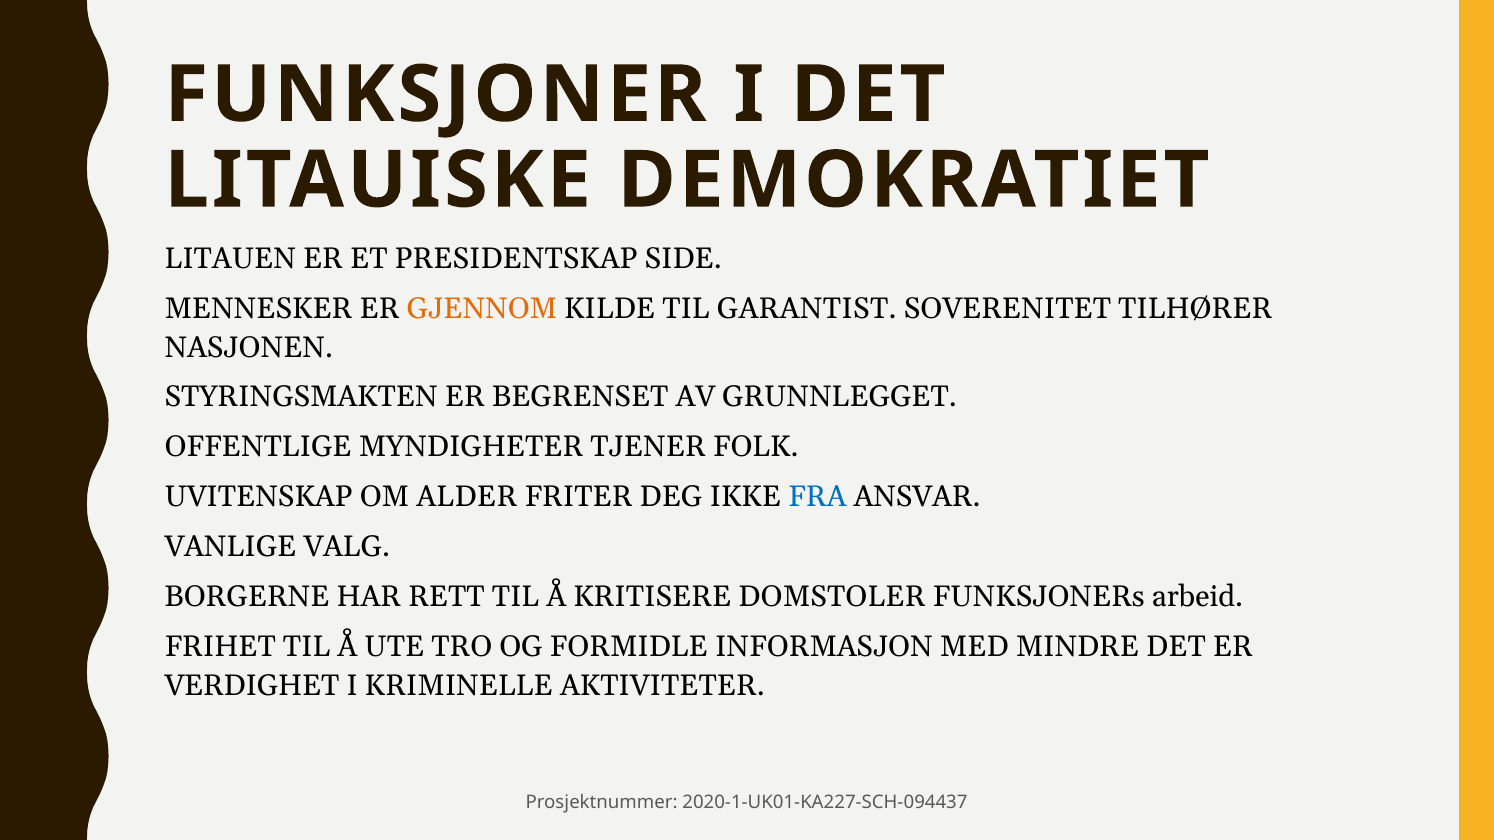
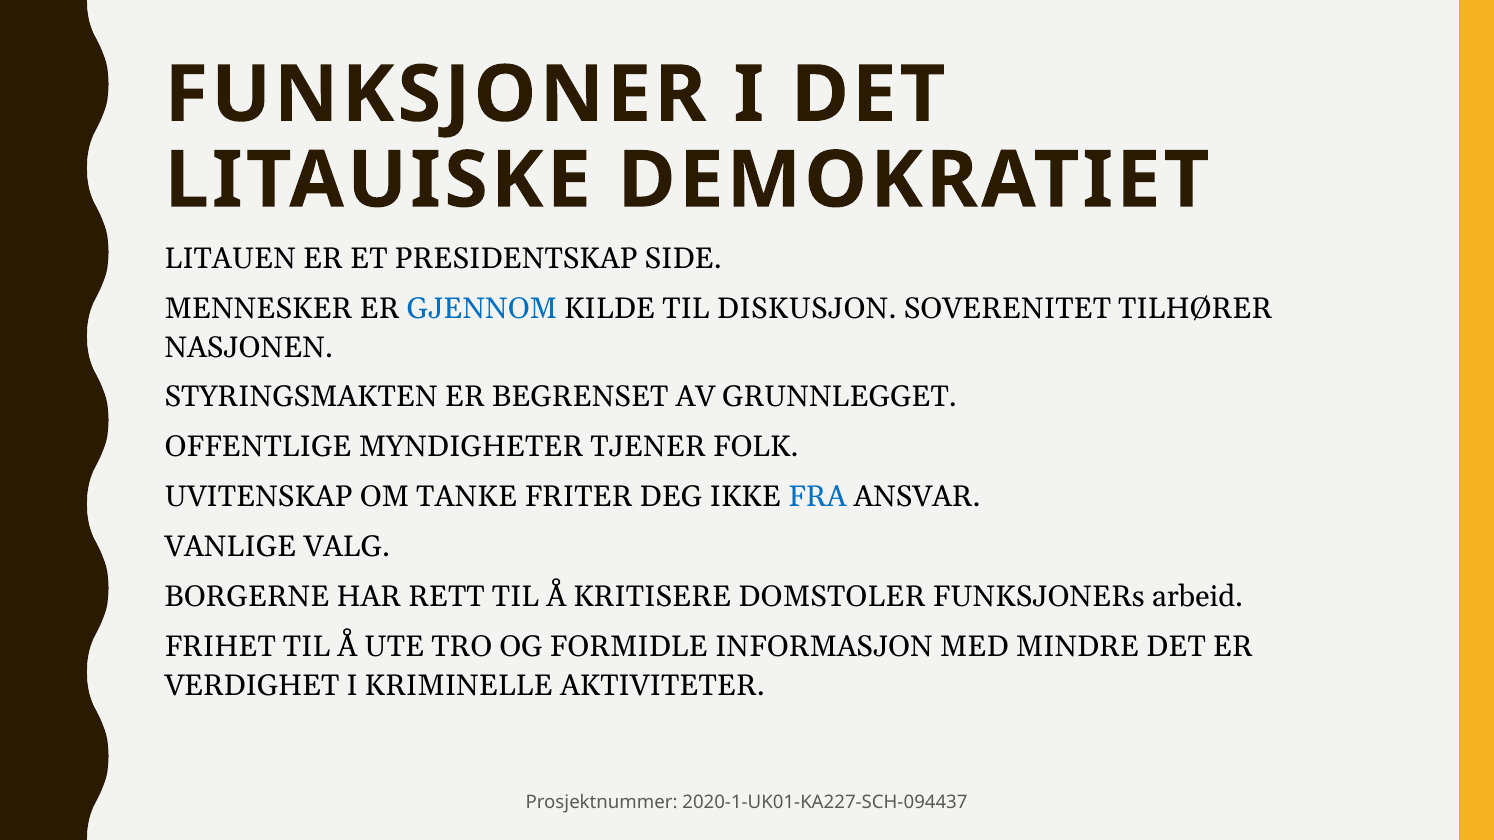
GJENNOM colour: orange -> blue
GARANTIST: GARANTIST -> DISKUSJON
ALDER: ALDER -> TANKE
